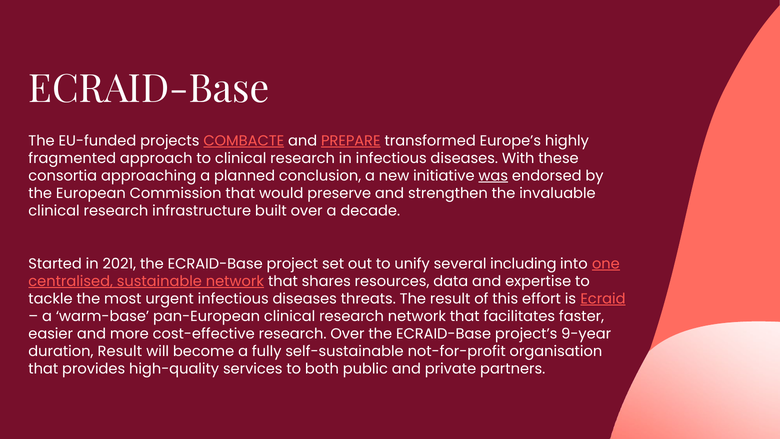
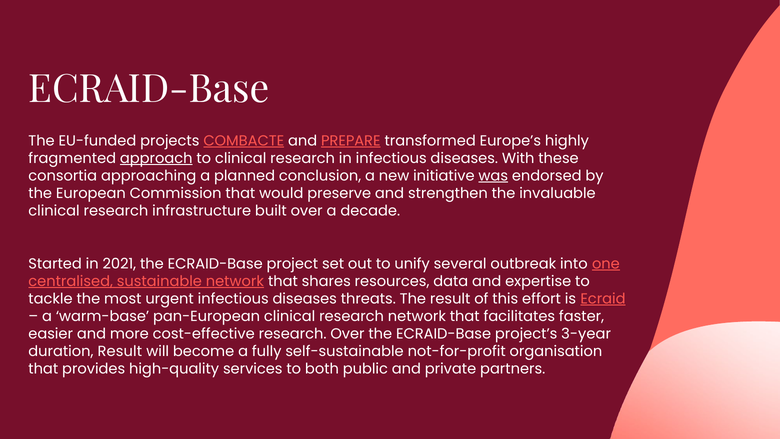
approach underline: none -> present
including: including -> outbreak
9-year: 9-year -> 3-year
